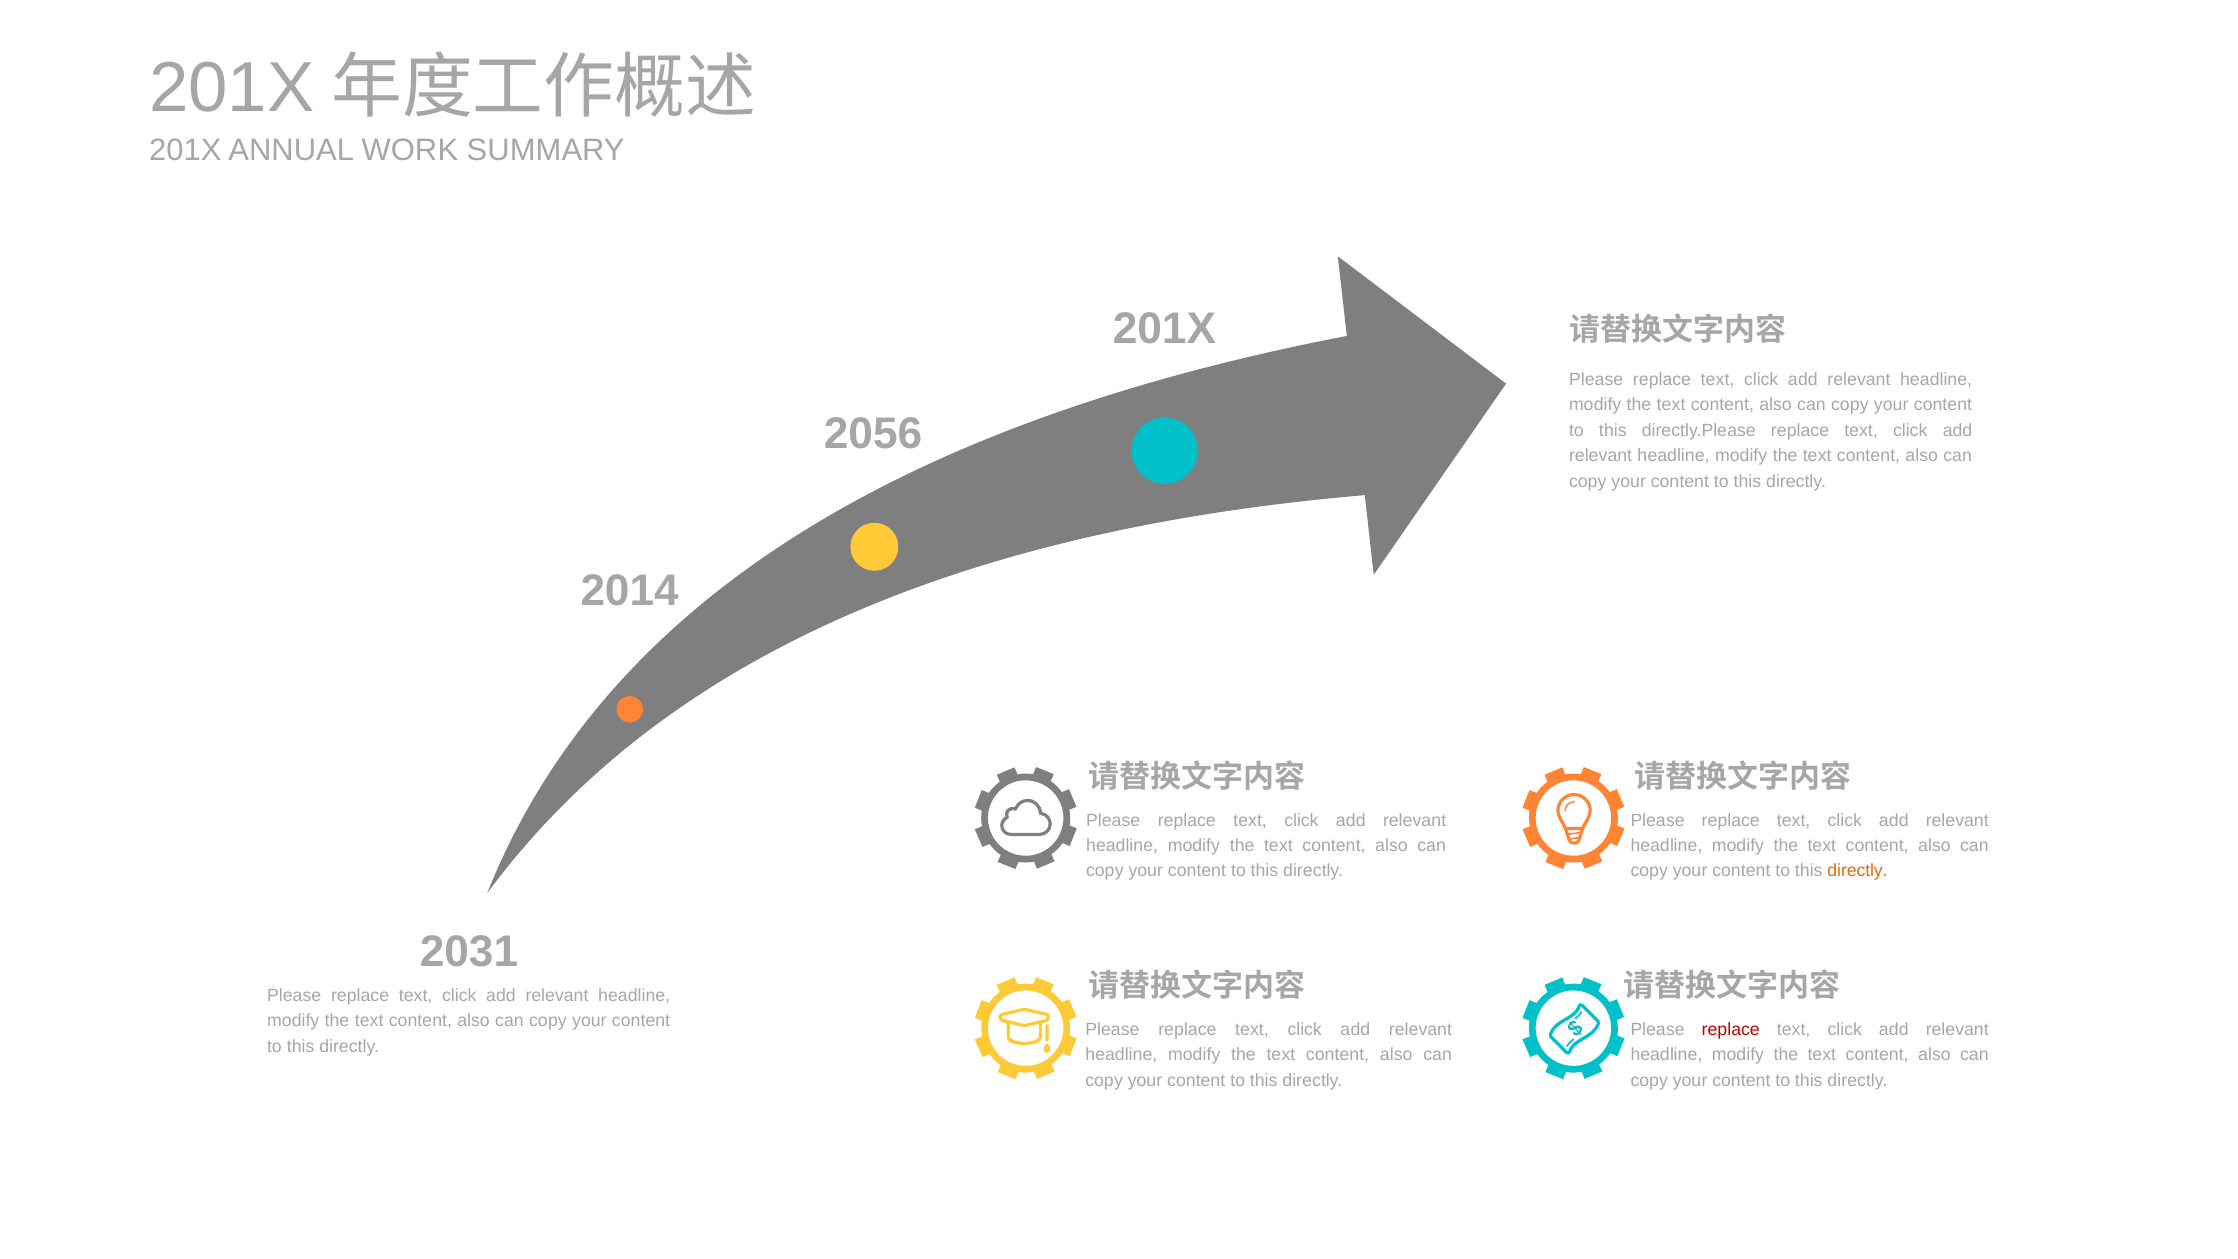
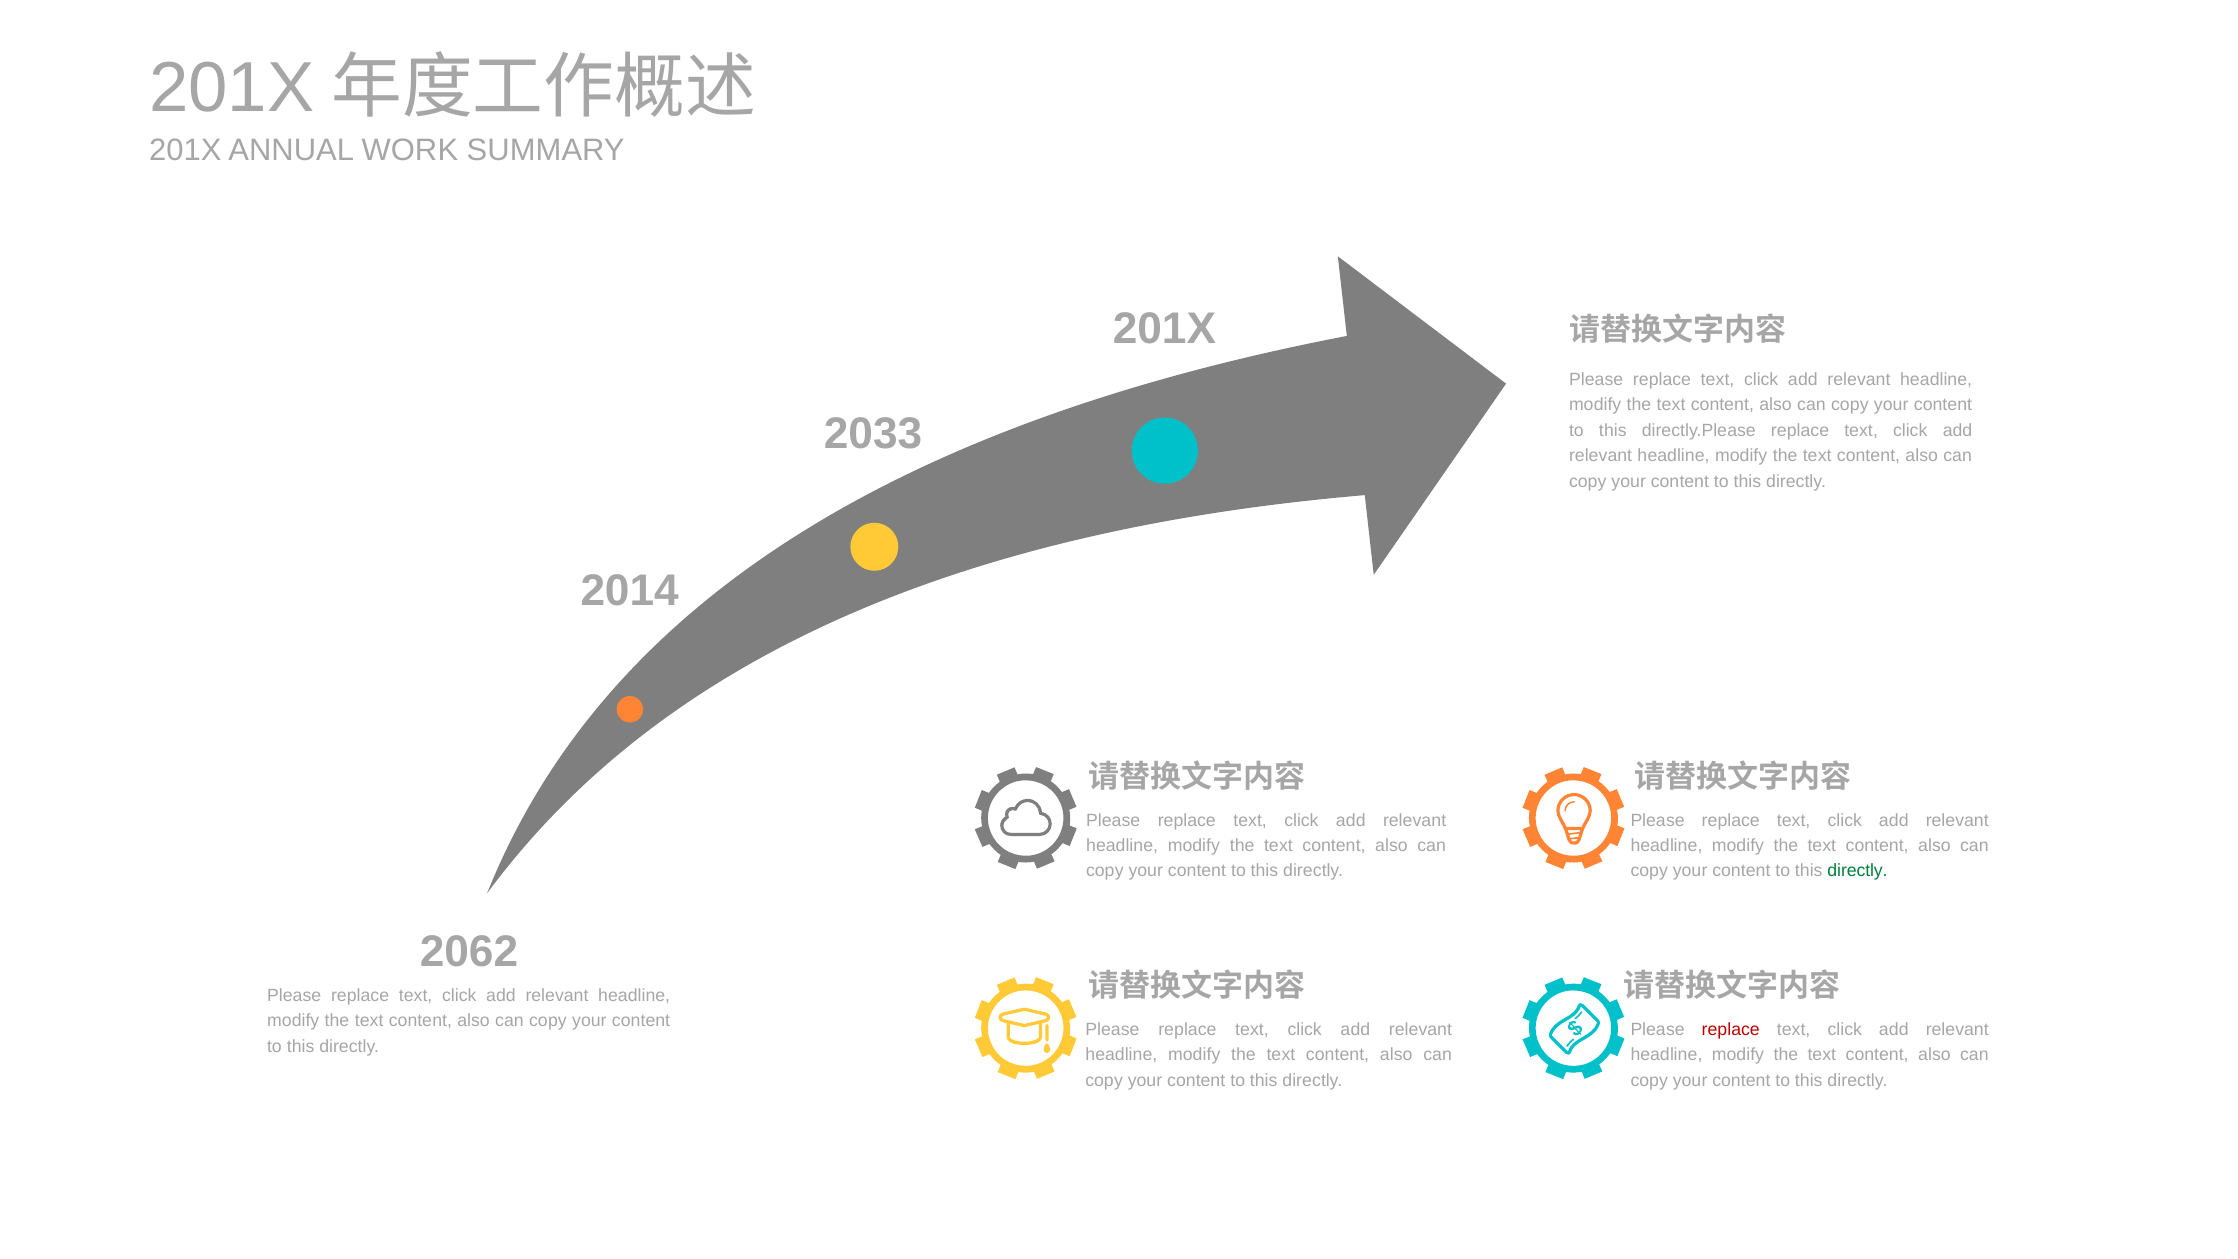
2056: 2056 -> 2033
directly at (1858, 871) colour: orange -> green
2031: 2031 -> 2062
